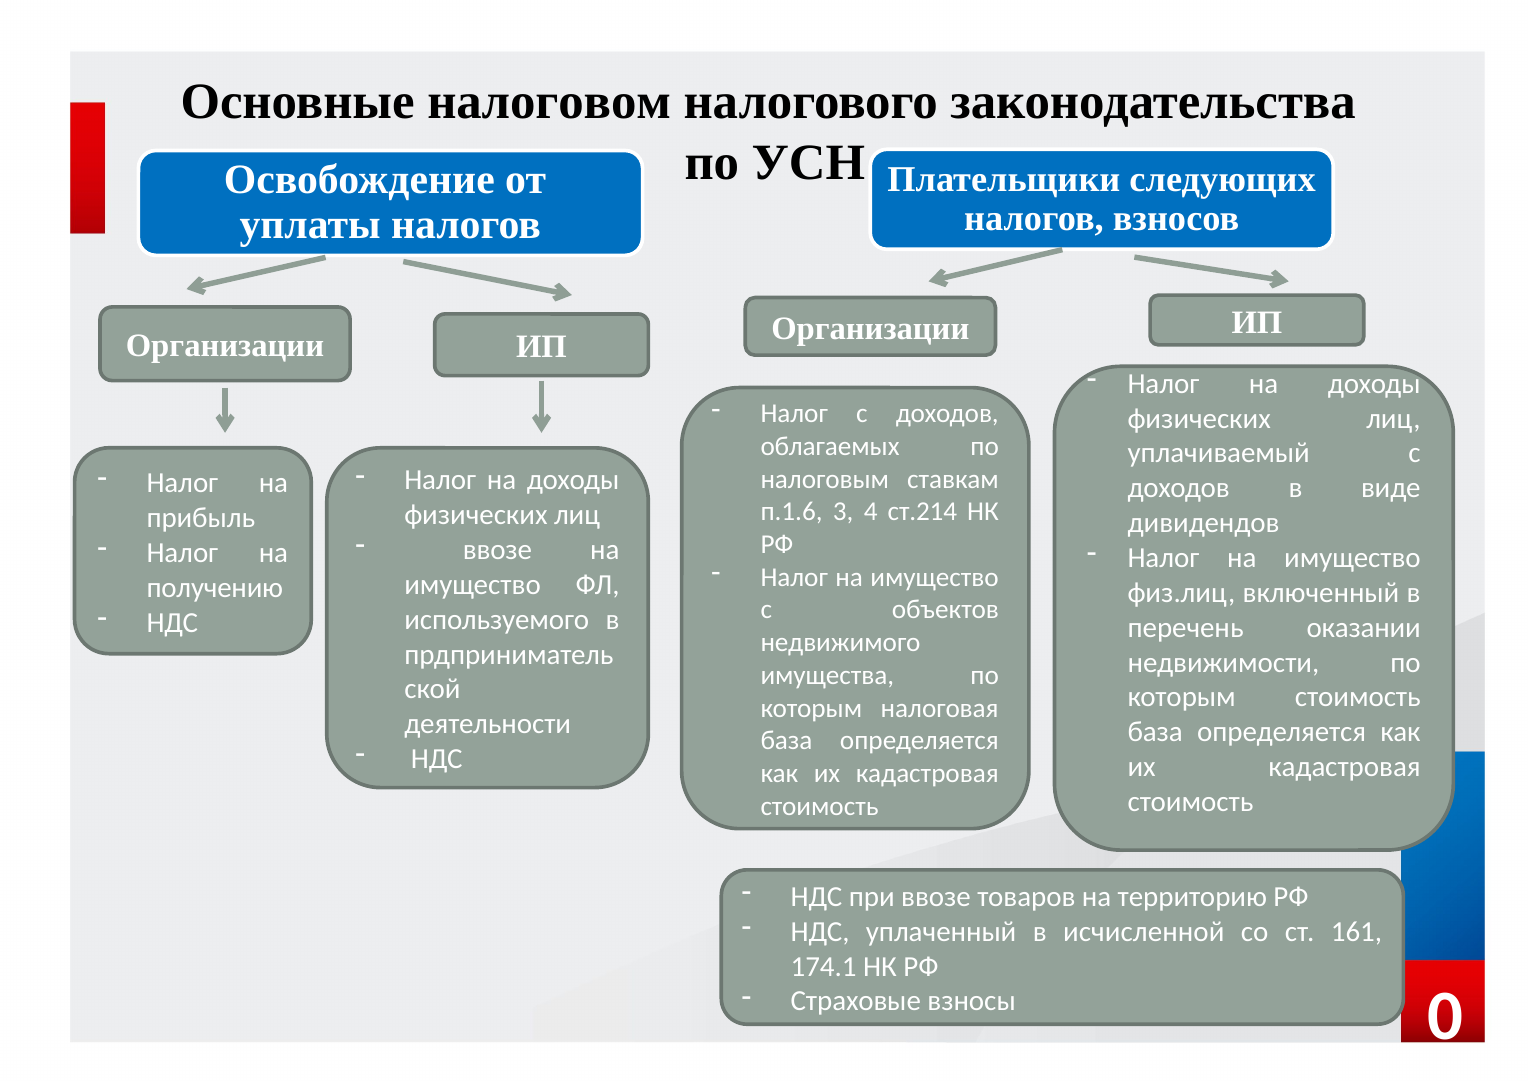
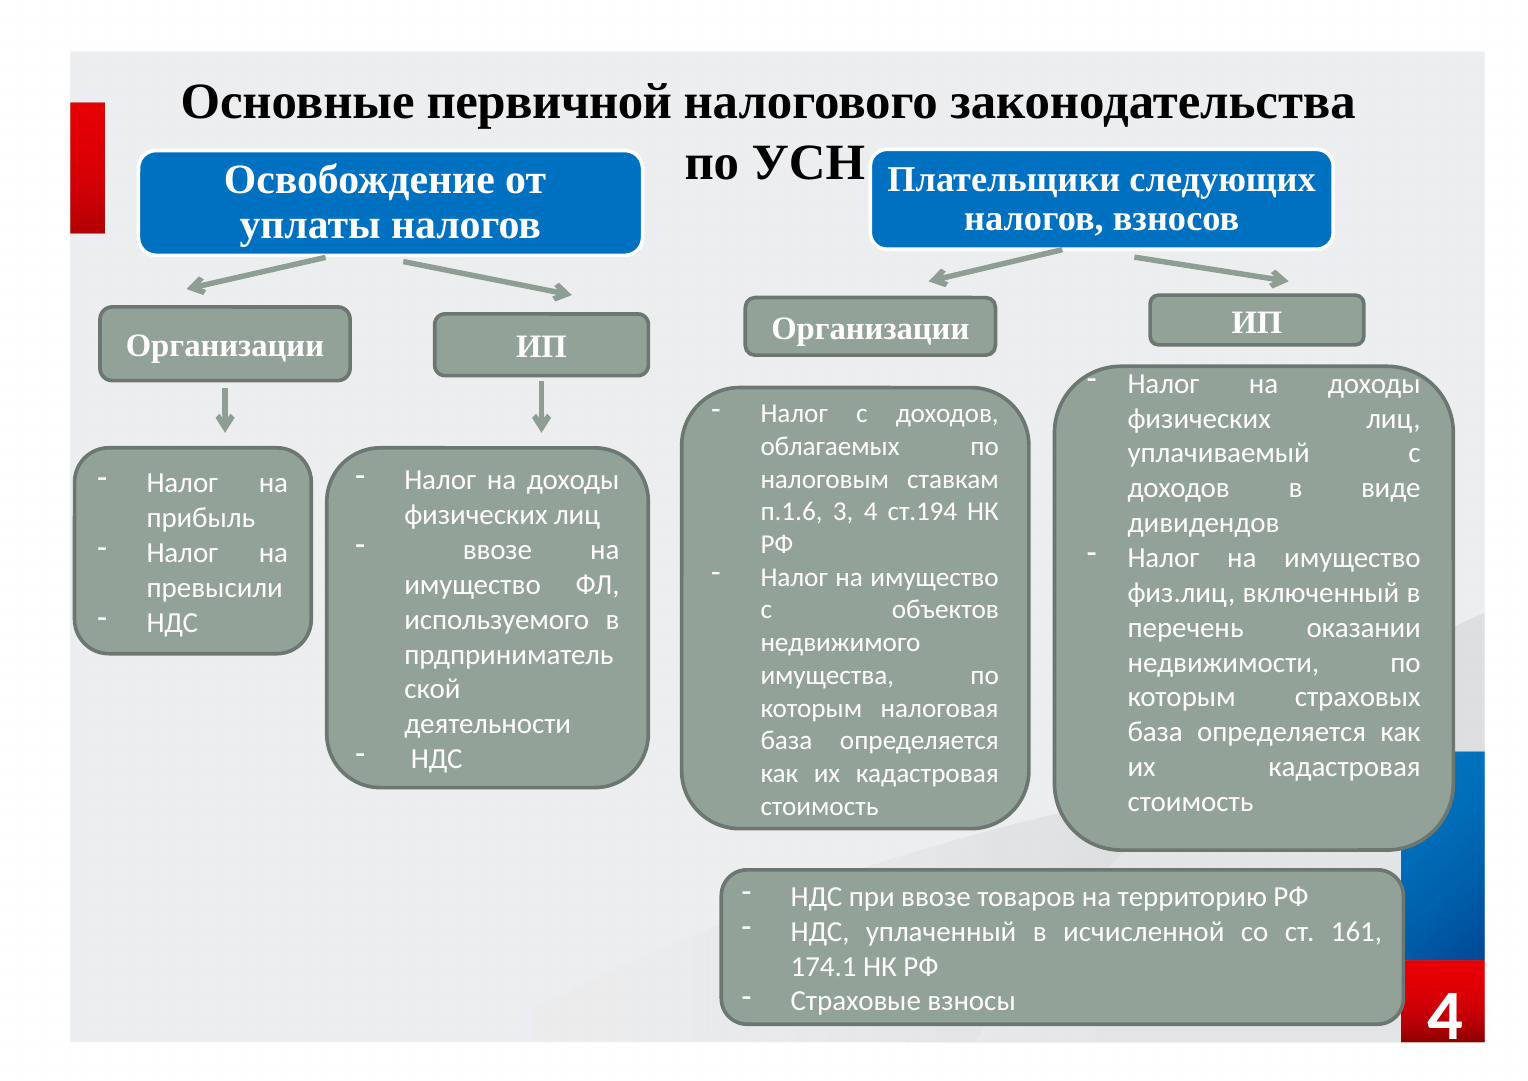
налоговом: налоговом -> первичной
ст.214: ст.214 -> ст.194
получению: получению -> превысили
которым стоимость: стоимость -> страховых
0 at (1445, 1016): 0 -> 4
